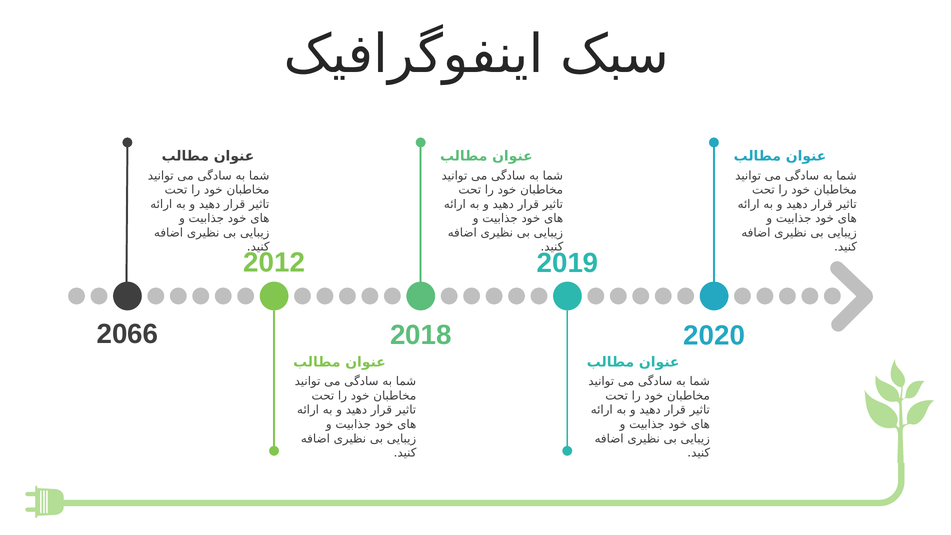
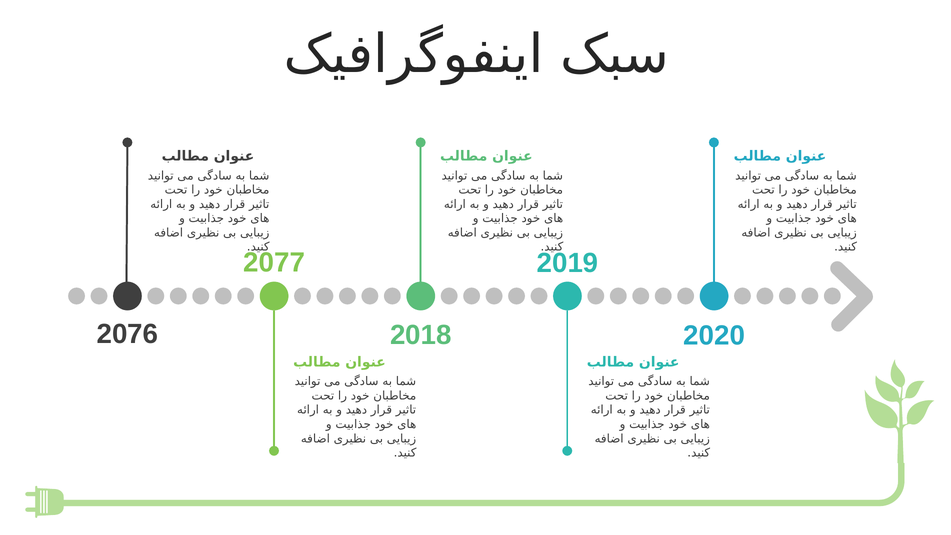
2012: 2012 -> 2077
2066: 2066 -> 2076
